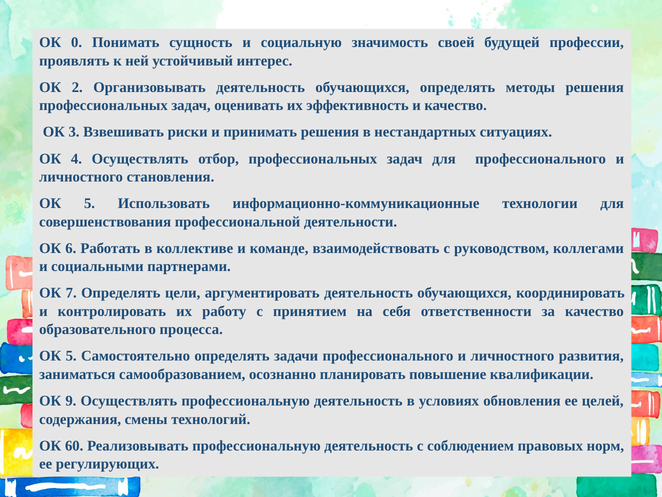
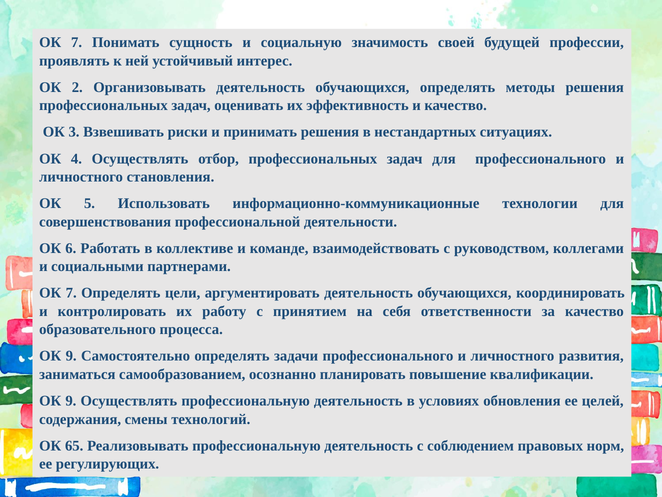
0 at (77, 42): 0 -> 7
5 at (71, 356): 5 -> 9
60: 60 -> 65
